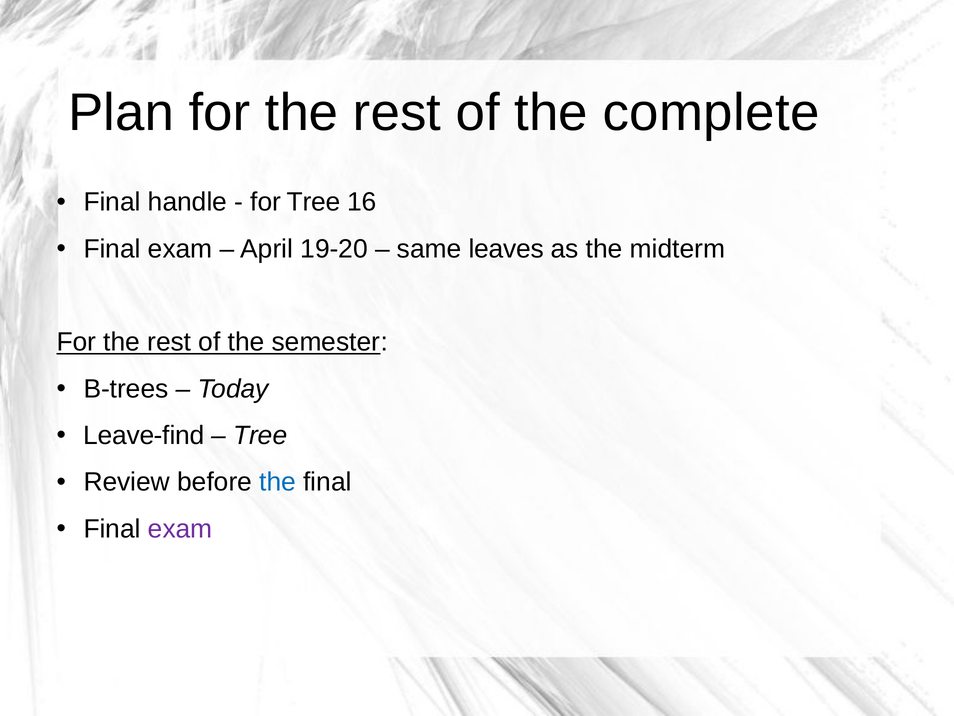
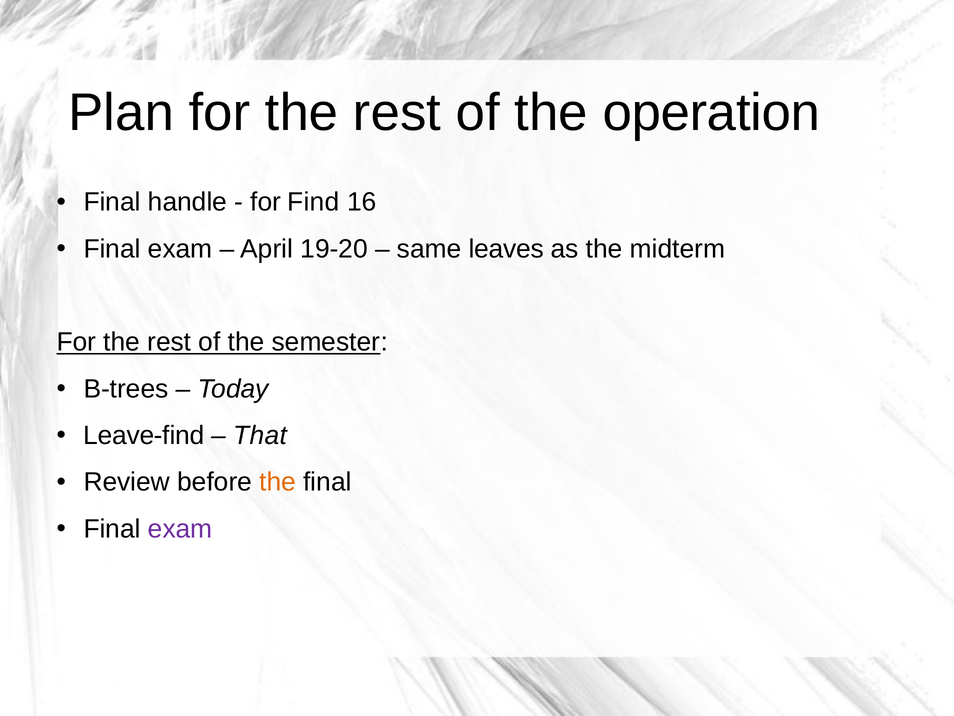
complete: complete -> operation
for Tree: Tree -> Find
Tree at (260, 435): Tree -> That
the at (278, 482) colour: blue -> orange
